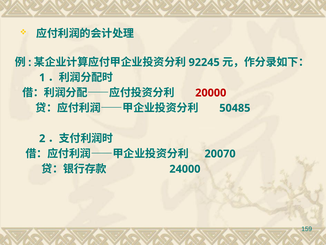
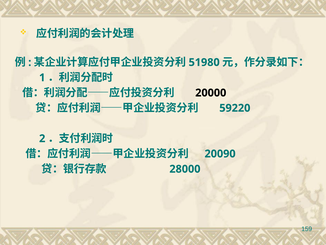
92245: 92245 -> 51980
20000 colour: red -> black
50485: 50485 -> 59220
20070: 20070 -> 20090
24000: 24000 -> 28000
